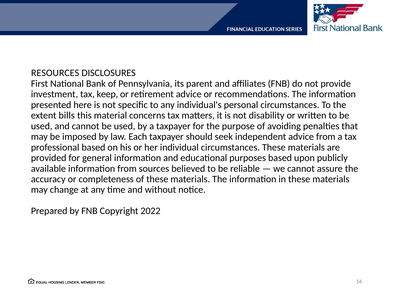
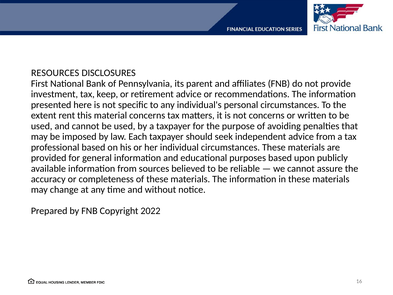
bills: bills -> rent
not disability: disability -> concerns
